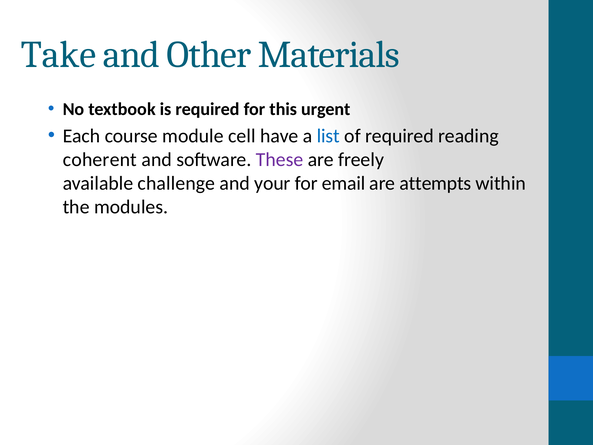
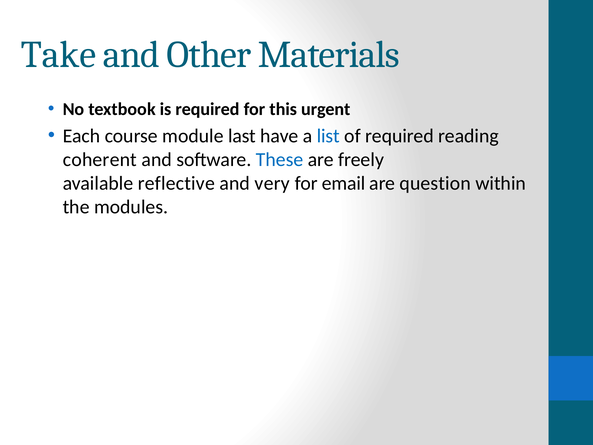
cell: cell -> last
These colour: purple -> blue
challenge: challenge -> reflective
your: your -> very
attempts: attempts -> question
